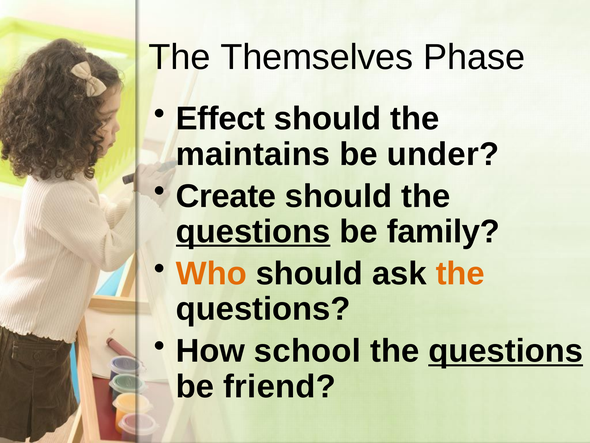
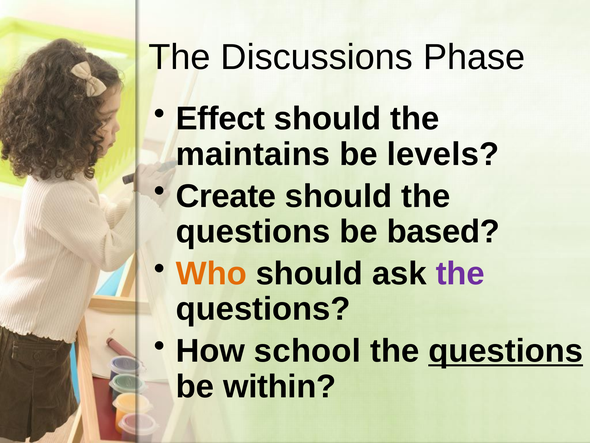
Themselves: Themselves -> Discussions
under: under -> levels
questions at (253, 231) underline: present -> none
family: family -> based
the at (460, 273) colour: orange -> purple
friend: friend -> within
